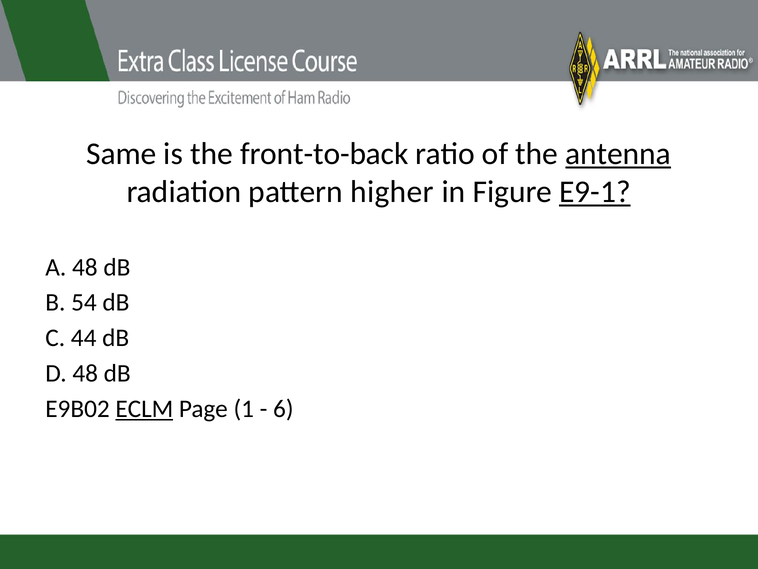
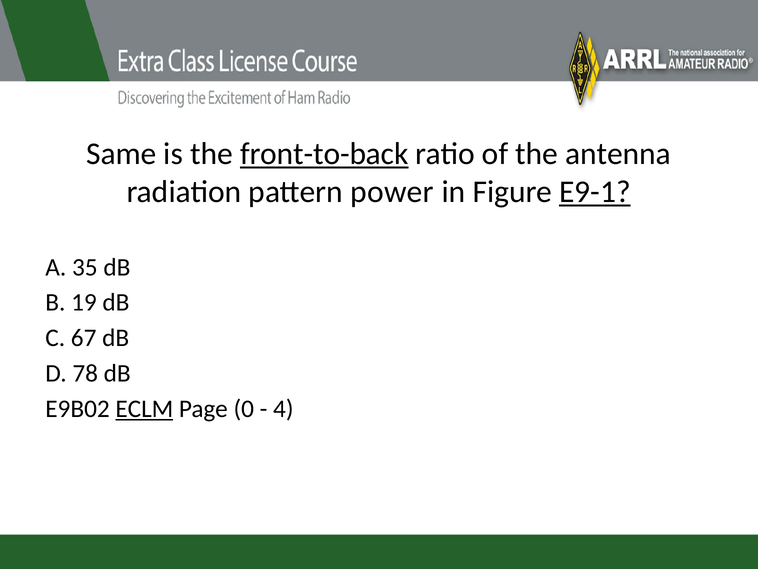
front-to-back underline: none -> present
antenna underline: present -> none
higher: higher -> power
A 48: 48 -> 35
54: 54 -> 19
44: 44 -> 67
D 48: 48 -> 78
1: 1 -> 0
6: 6 -> 4
